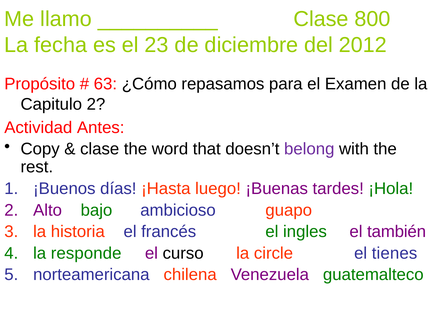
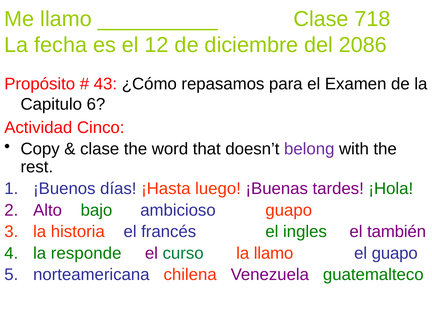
800: 800 -> 718
23: 23 -> 12
2012: 2012 -> 2086
63: 63 -> 43
Capitulo 2: 2 -> 6
Antes: Antes -> Cinco
curso colour: black -> green
la circle: circle -> llamo
el tienes: tienes -> guapo
